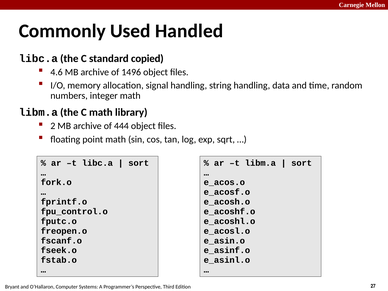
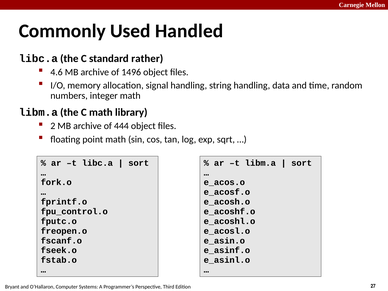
copied: copied -> rather
